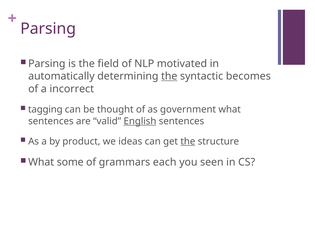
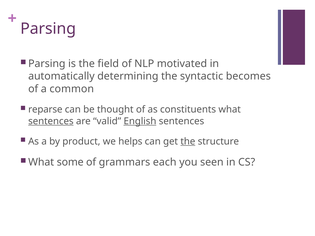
the at (169, 76) underline: present -> none
incorrect: incorrect -> common
tagging: tagging -> reparse
government: government -> constituents
sentences at (51, 121) underline: none -> present
ideas: ideas -> helps
